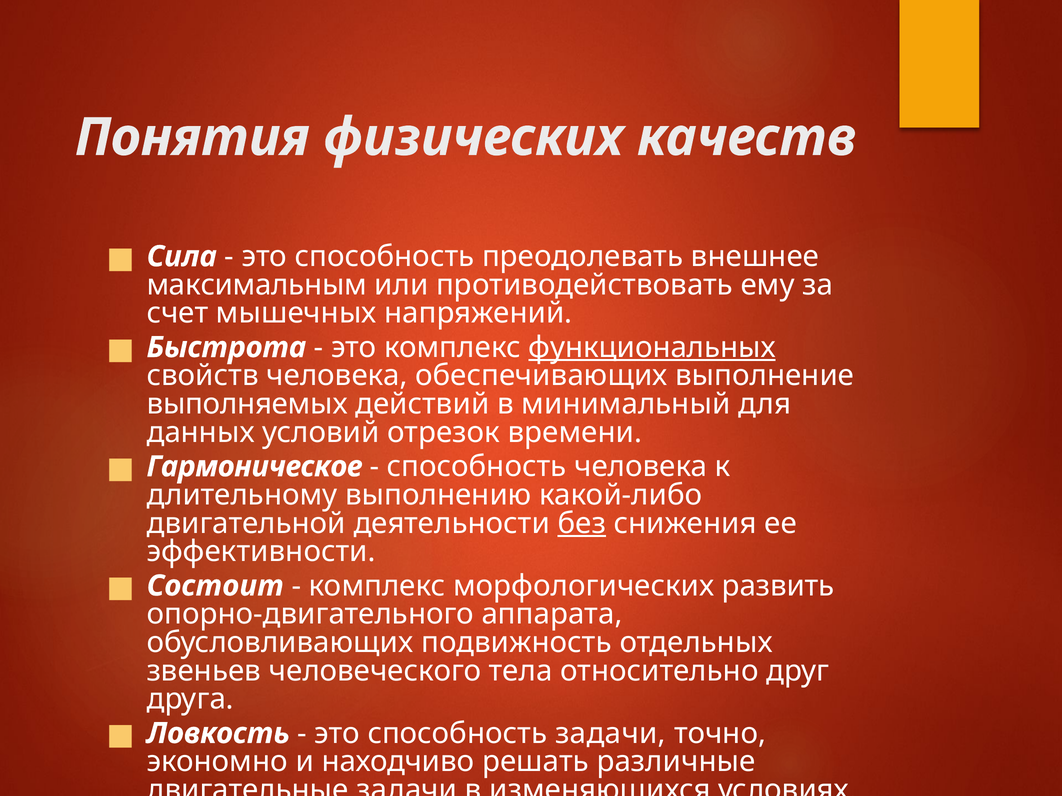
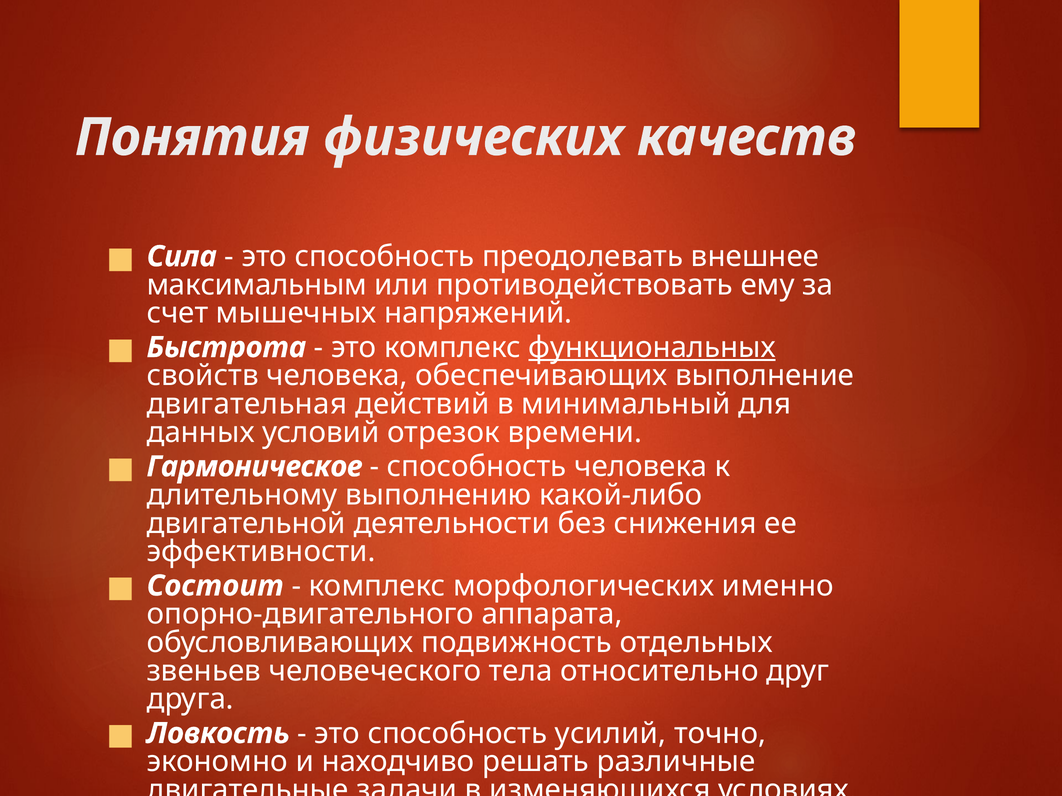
выполняемых: выполняемых -> двигательная
без underline: present -> none
развить: развить -> именно
способность задачи: задачи -> усилий
